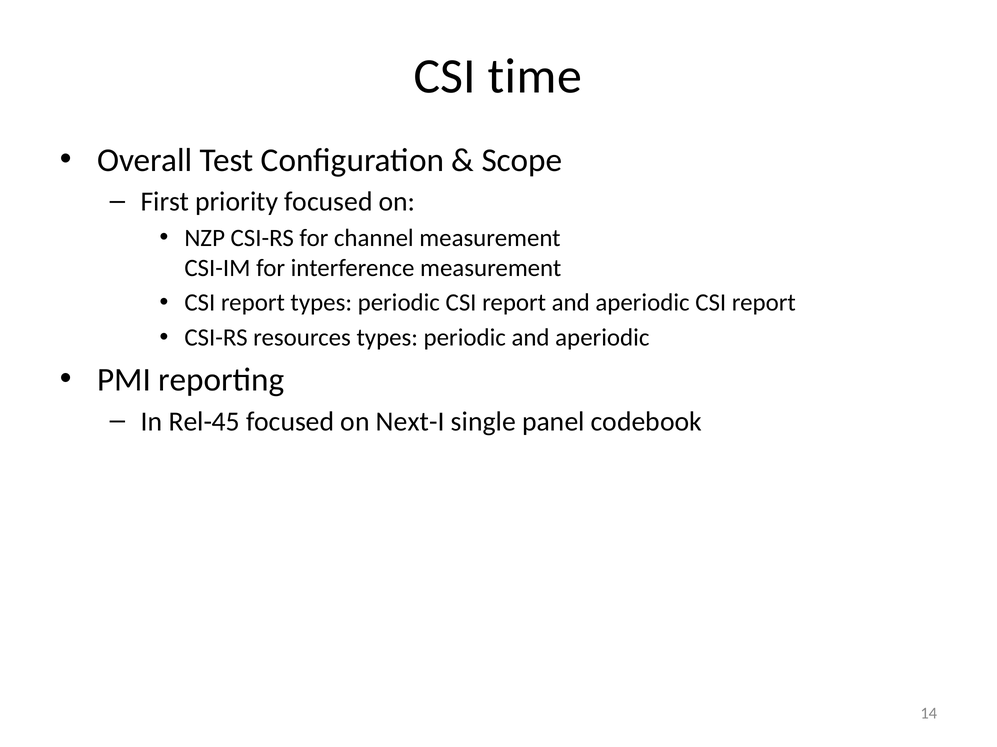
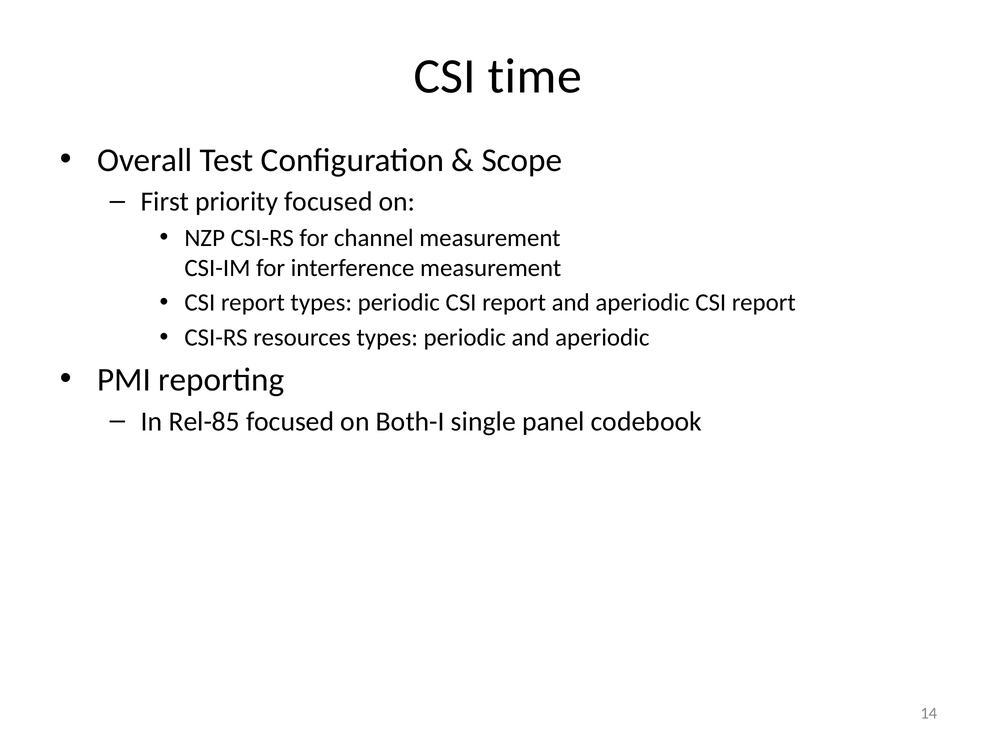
Rel-45: Rel-45 -> Rel-85
Next-I: Next-I -> Both-I
